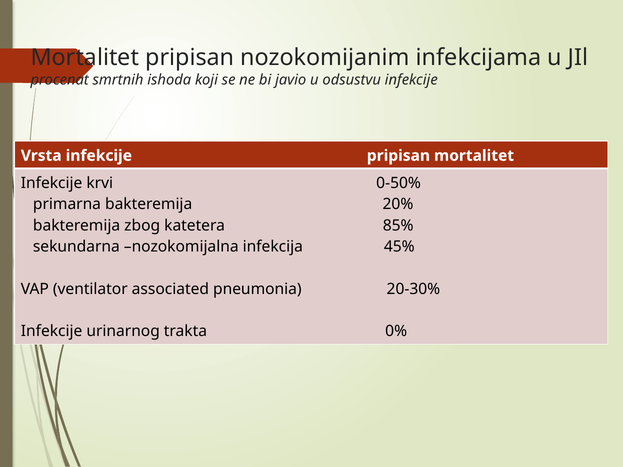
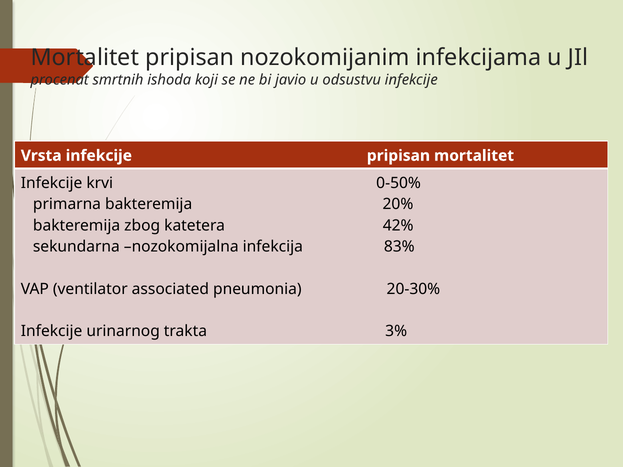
85%: 85% -> 42%
45%: 45% -> 83%
0%: 0% -> 3%
